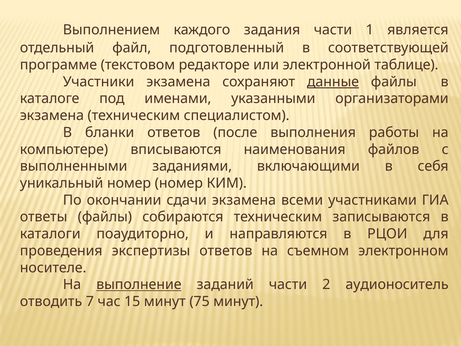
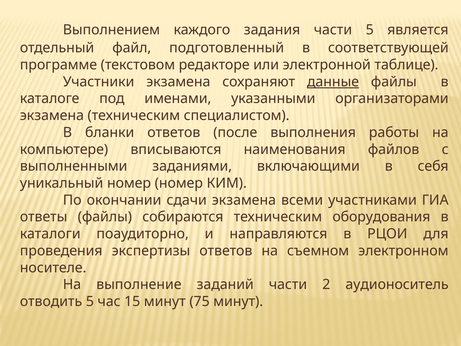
части 1: 1 -> 5
записываются: записываются -> оборудования
выполнение underline: present -> none
отводить 7: 7 -> 5
